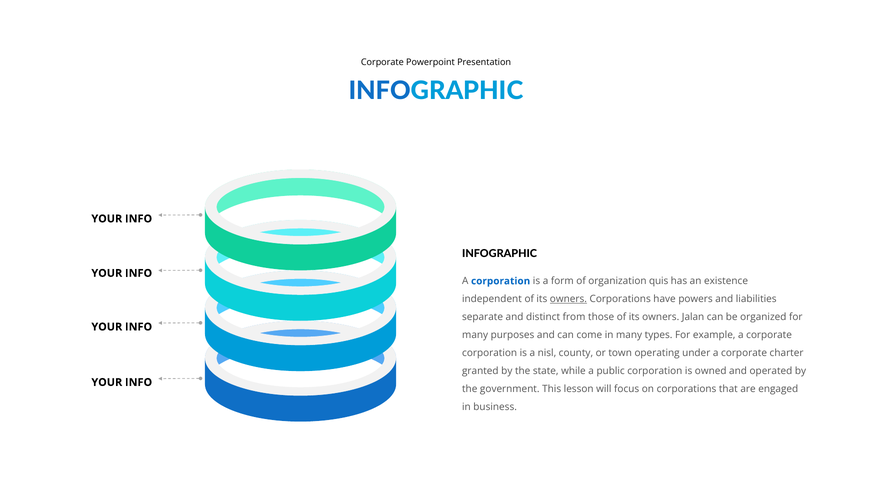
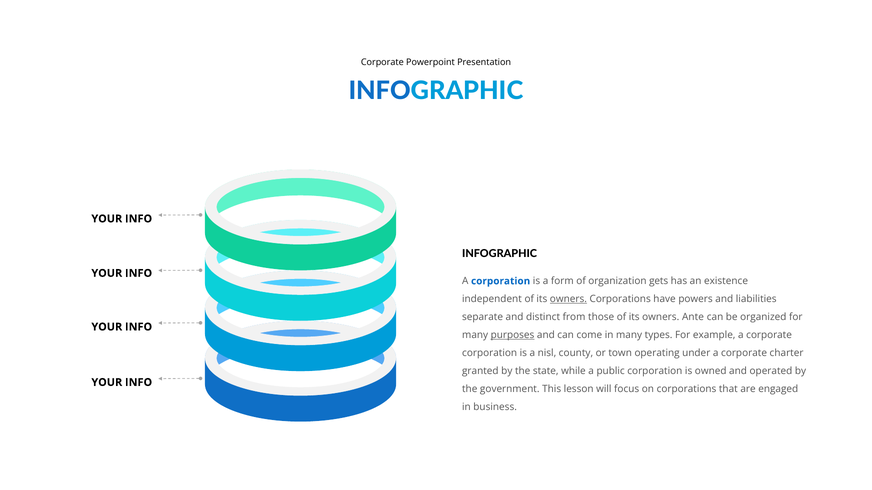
quis: quis -> gets
Jalan: Jalan -> Ante
purposes underline: none -> present
